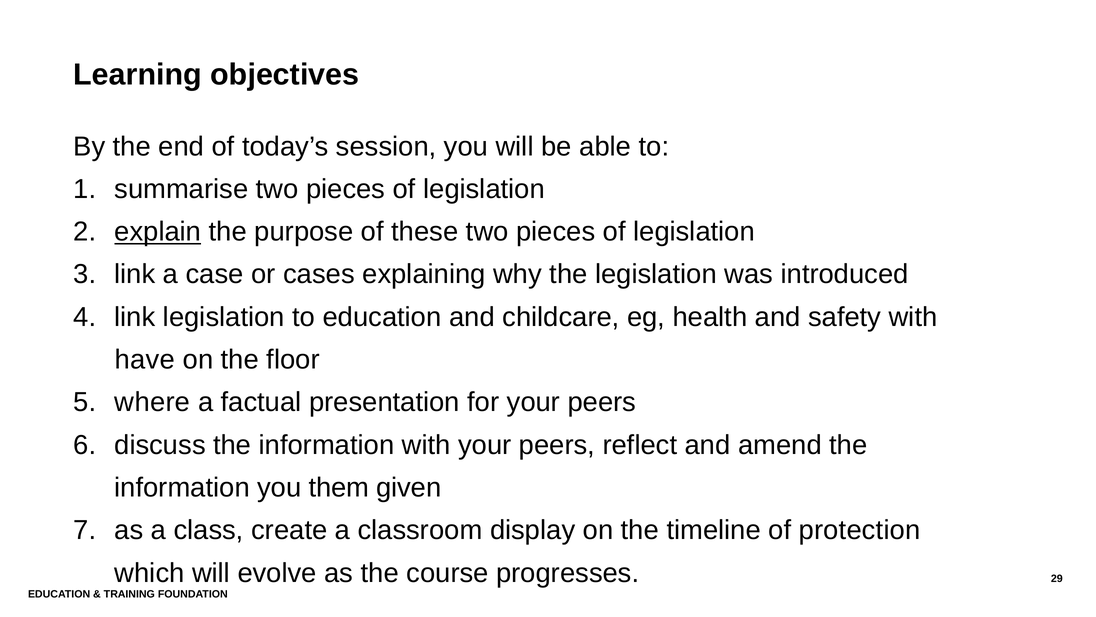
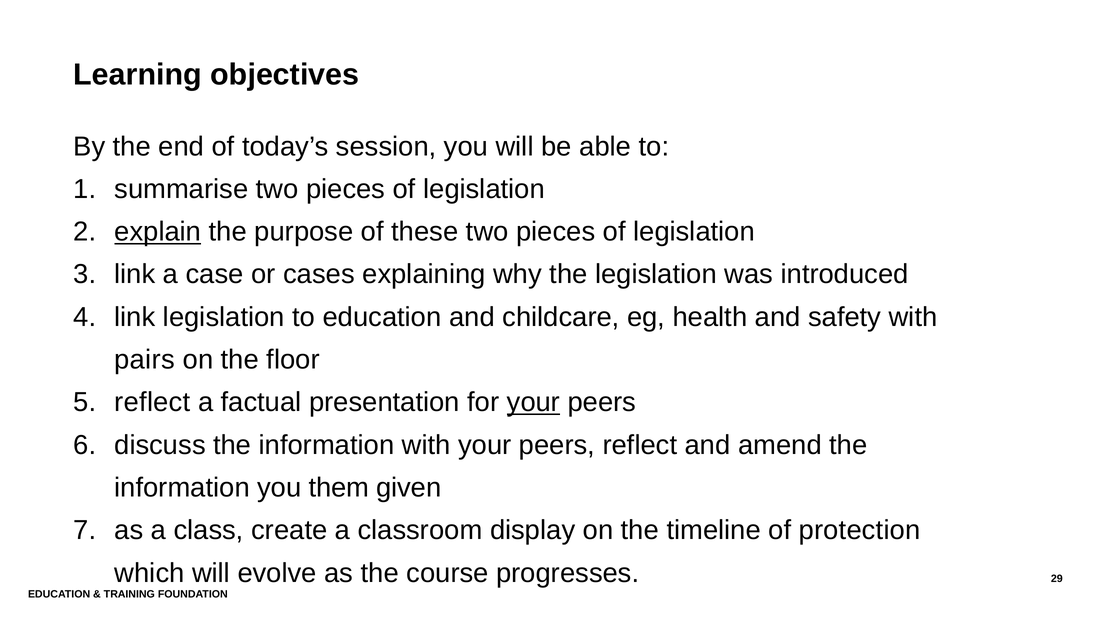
have: have -> pairs
where at (152, 402): where -> reflect
your at (533, 402) underline: none -> present
